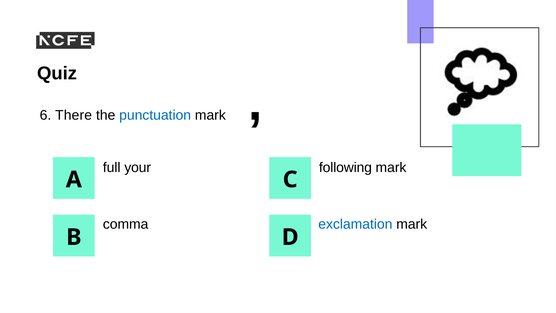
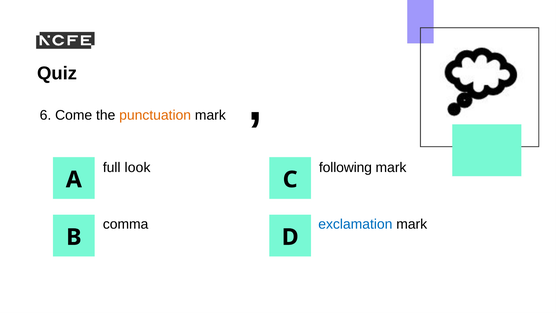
There: There -> Come
punctuation colour: blue -> orange
your: your -> look
